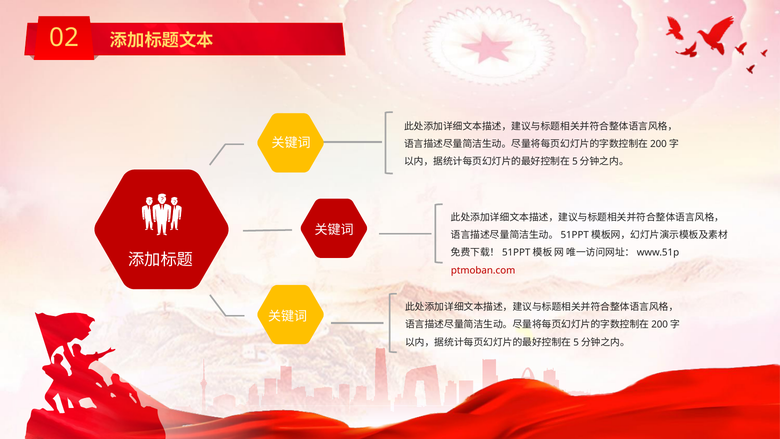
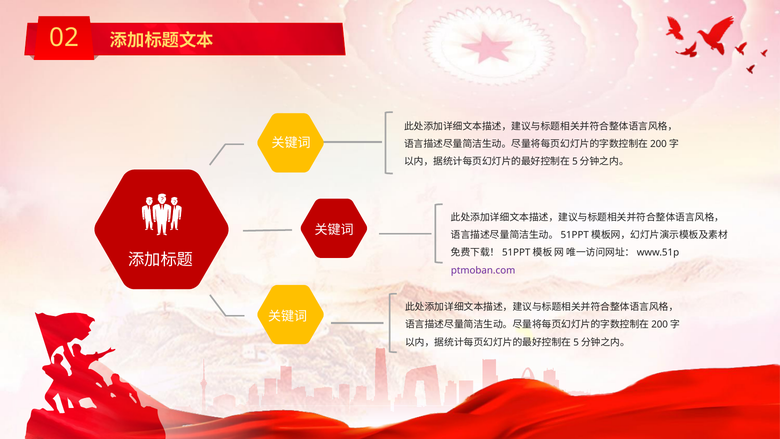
ptmoban.com colour: red -> purple
